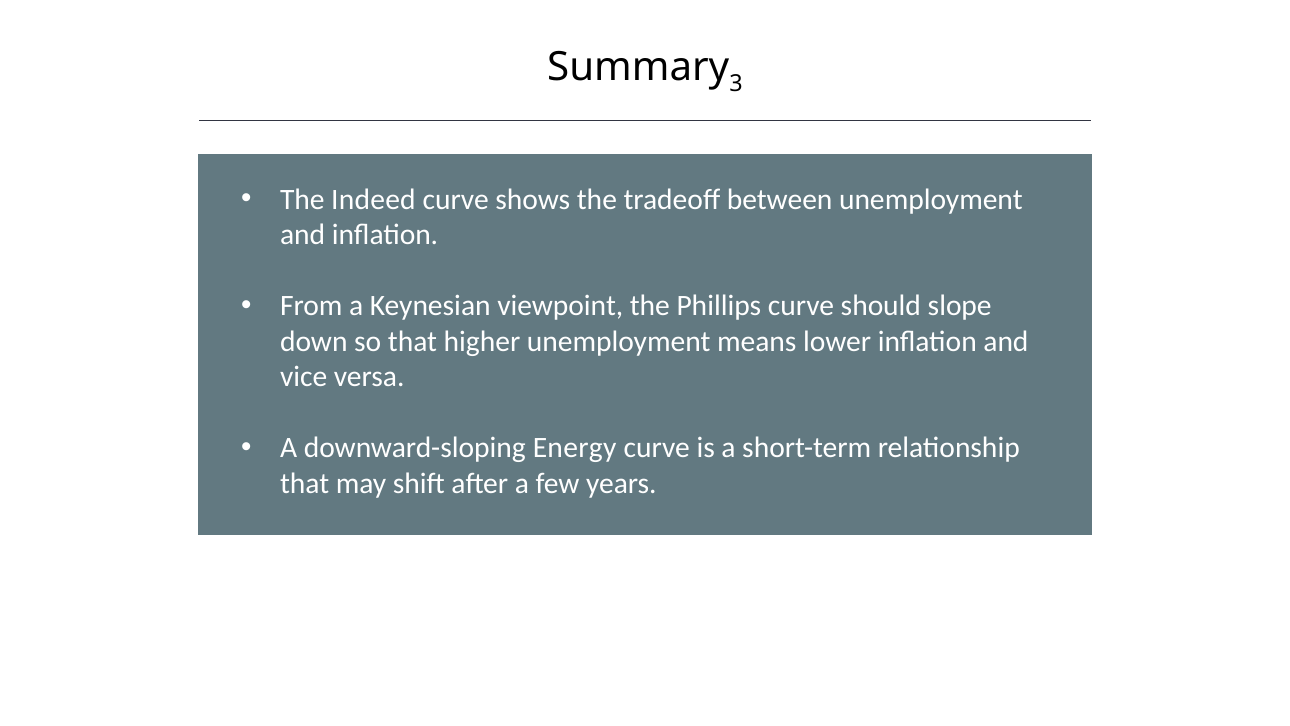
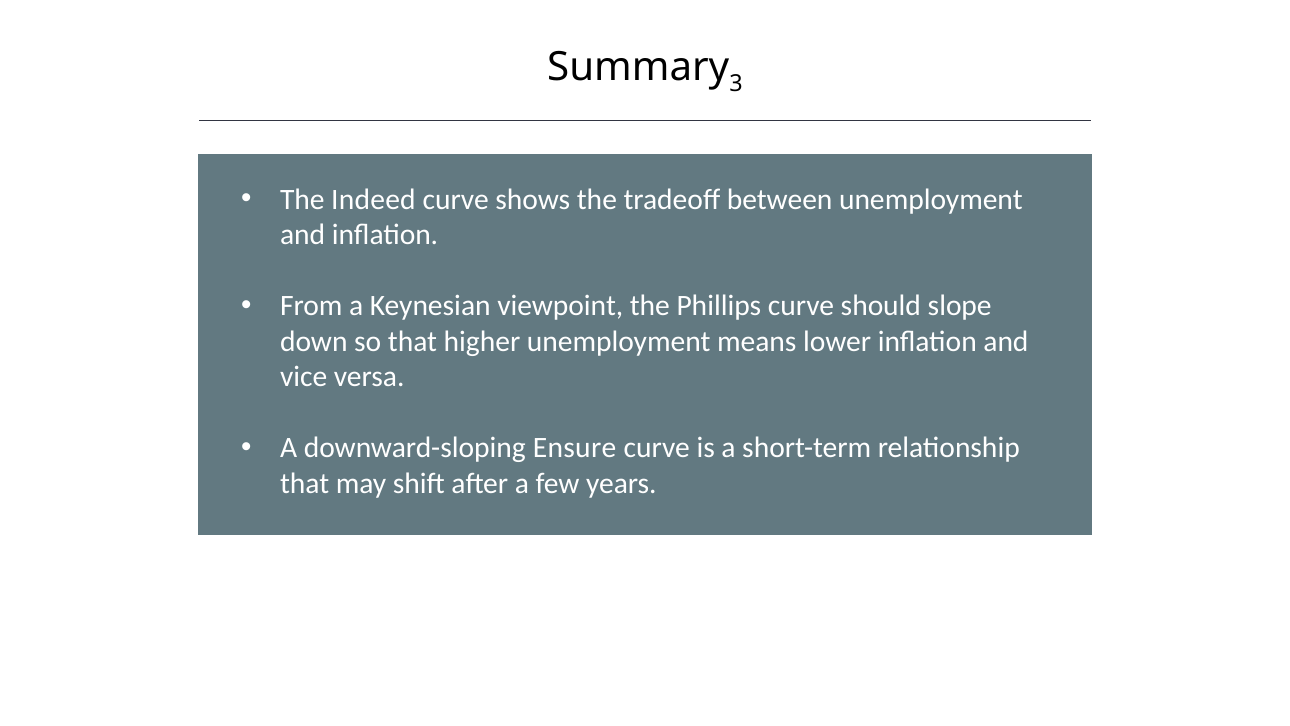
Energy: Energy -> Ensure
